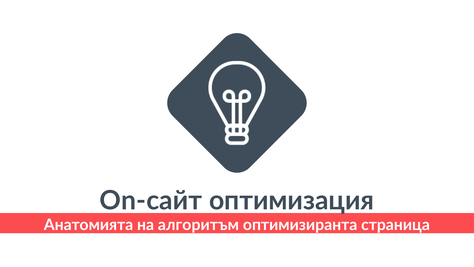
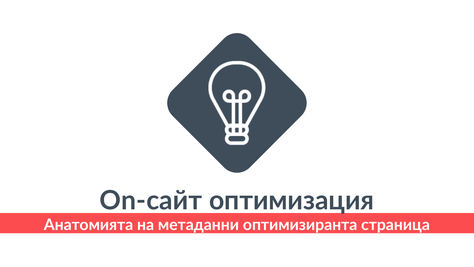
алгоритъм: алгоритъм -> метаданни
